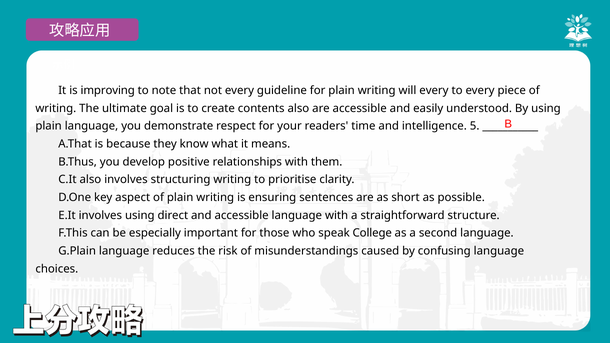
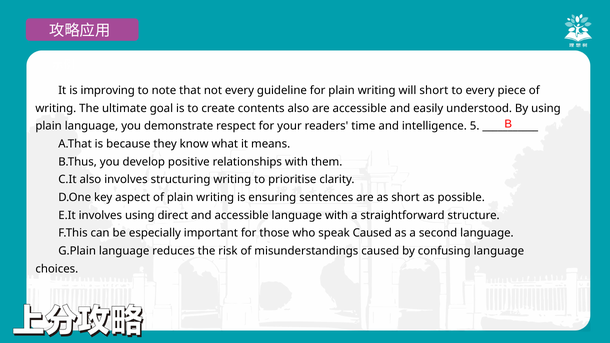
will every: every -> short
speak College: College -> Caused
